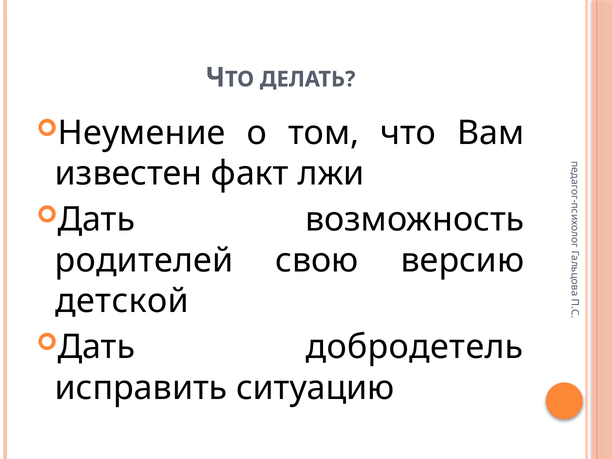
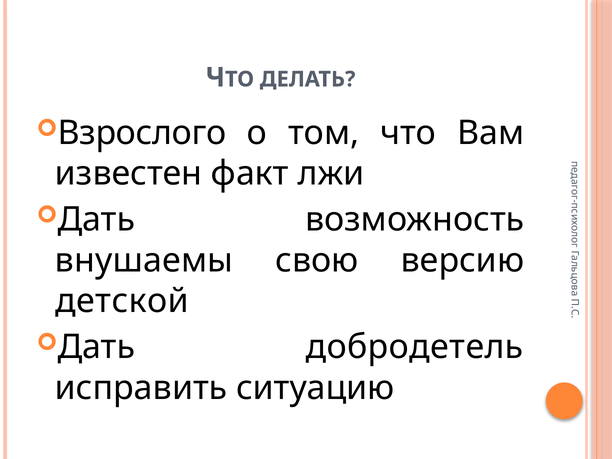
Неумение: Неумение -> Взрослого
родителей: родителей -> внушаемы
